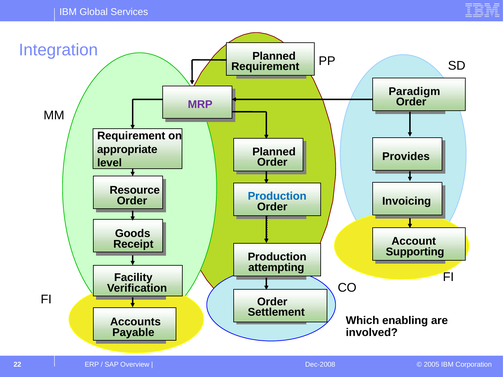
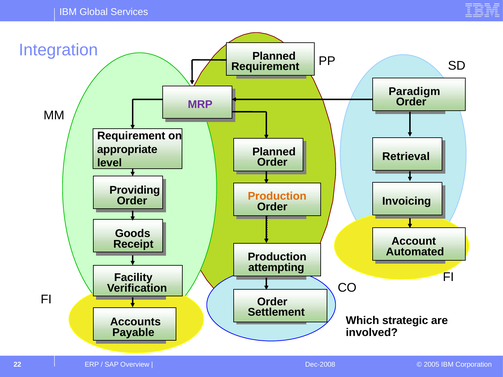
Provides: Provides -> Retrieval
Resource: Resource -> Providing
Production at (277, 196) colour: blue -> orange
Supporting: Supporting -> Automated
enabling: enabling -> strategic
